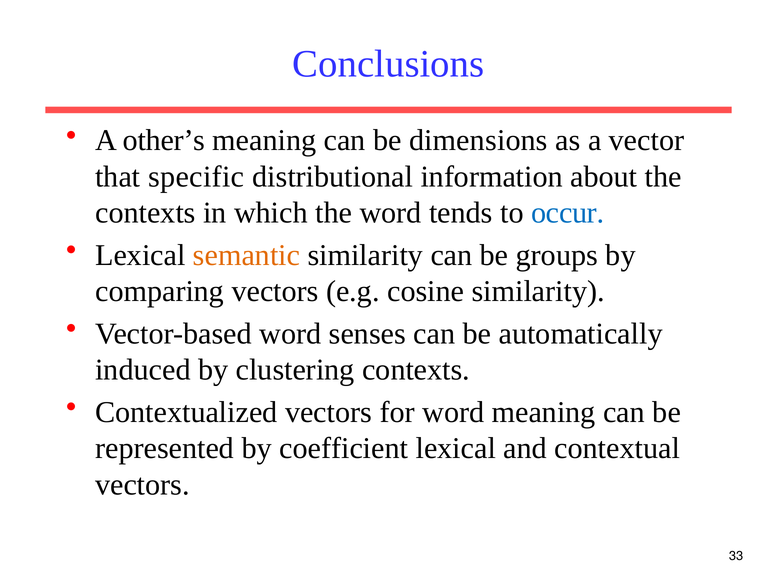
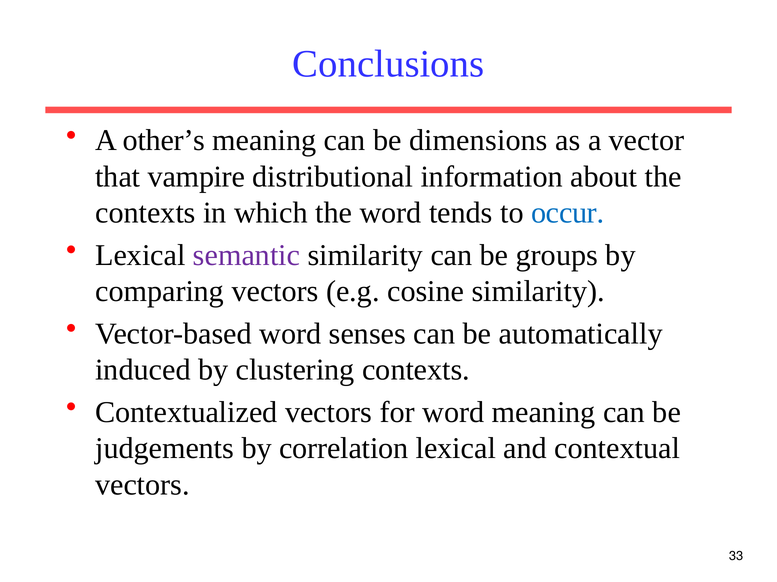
specific: specific -> vampire
semantic colour: orange -> purple
represented: represented -> judgements
coefficient: coefficient -> correlation
